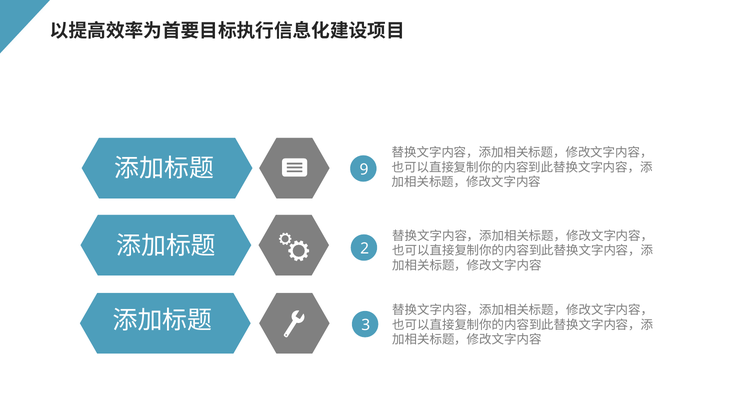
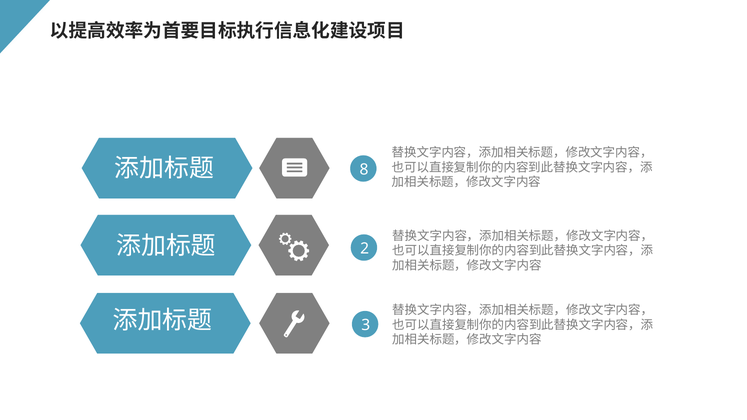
9: 9 -> 8
